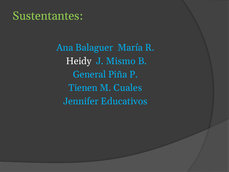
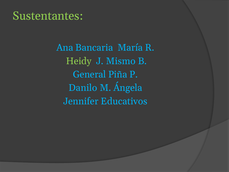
Balaguer: Balaguer -> Bancaria
Heidy colour: white -> light green
Tienen: Tienen -> Danilo
Cuales: Cuales -> Ángela
